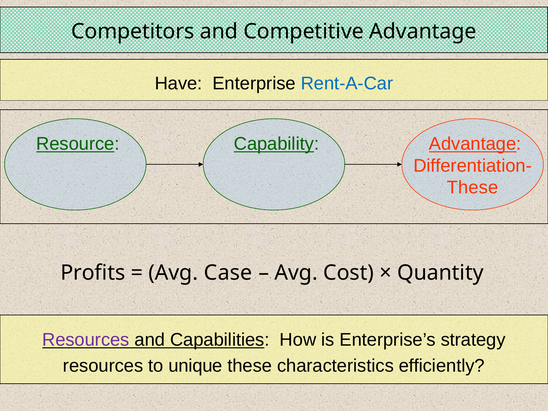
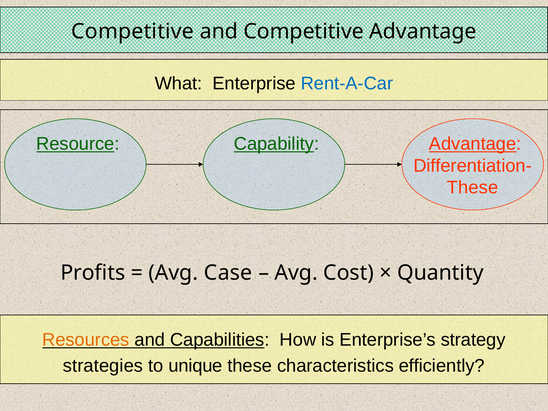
Competitors at (133, 31): Competitors -> Competitive
Have: Have -> What
Resources at (86, 340) colour: purple -> orange
resources at (103, 366): resources -> strategies
